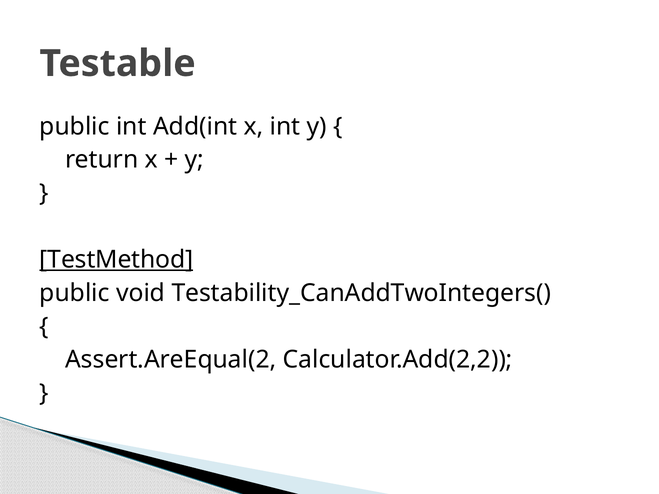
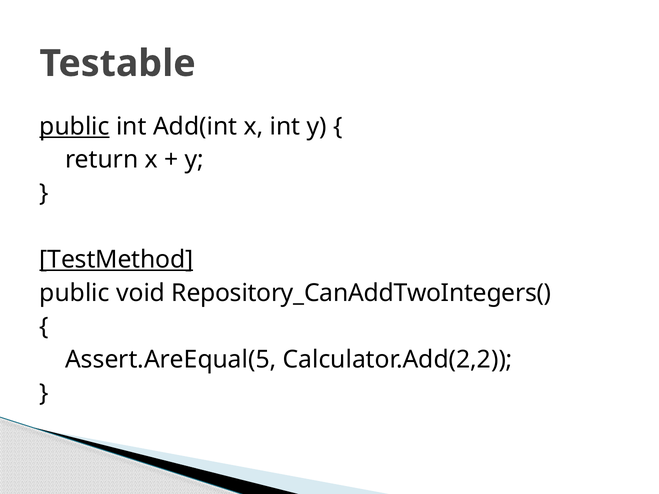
public at (75, 127) underline: none -> present
Testability_CanAddTwoIntegers(: Testability_CanAddTwoIntegers( -> Repository_CanAddTwoIntegers(
Assert.AreEqual(2: Assert.AreEqual(2 -> Assert.AreEqual(5
